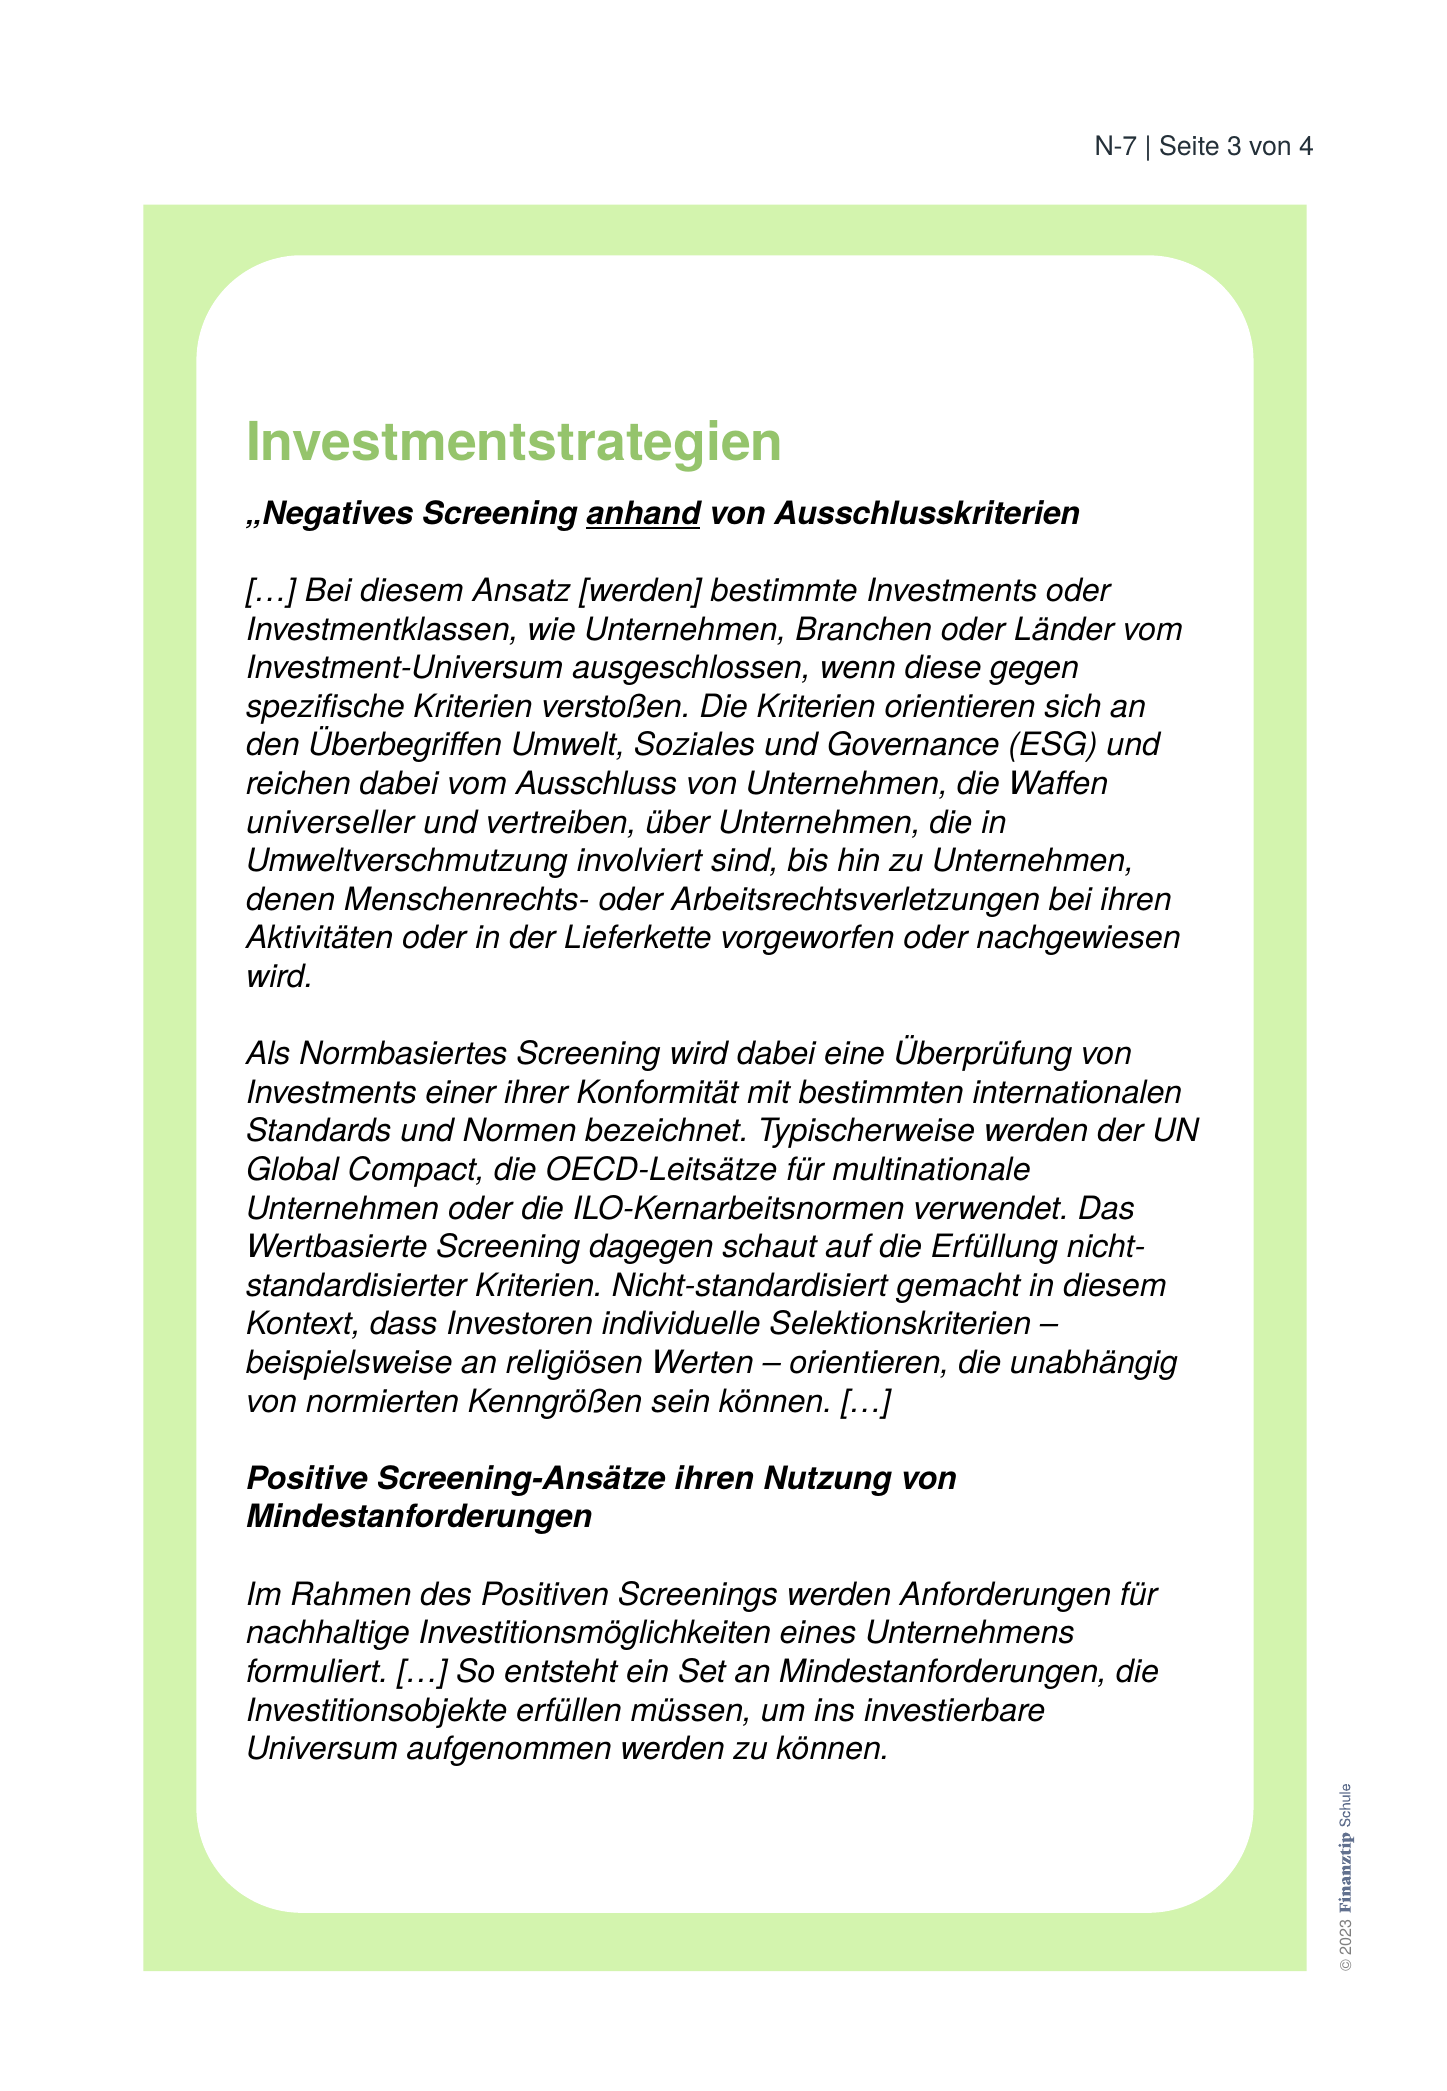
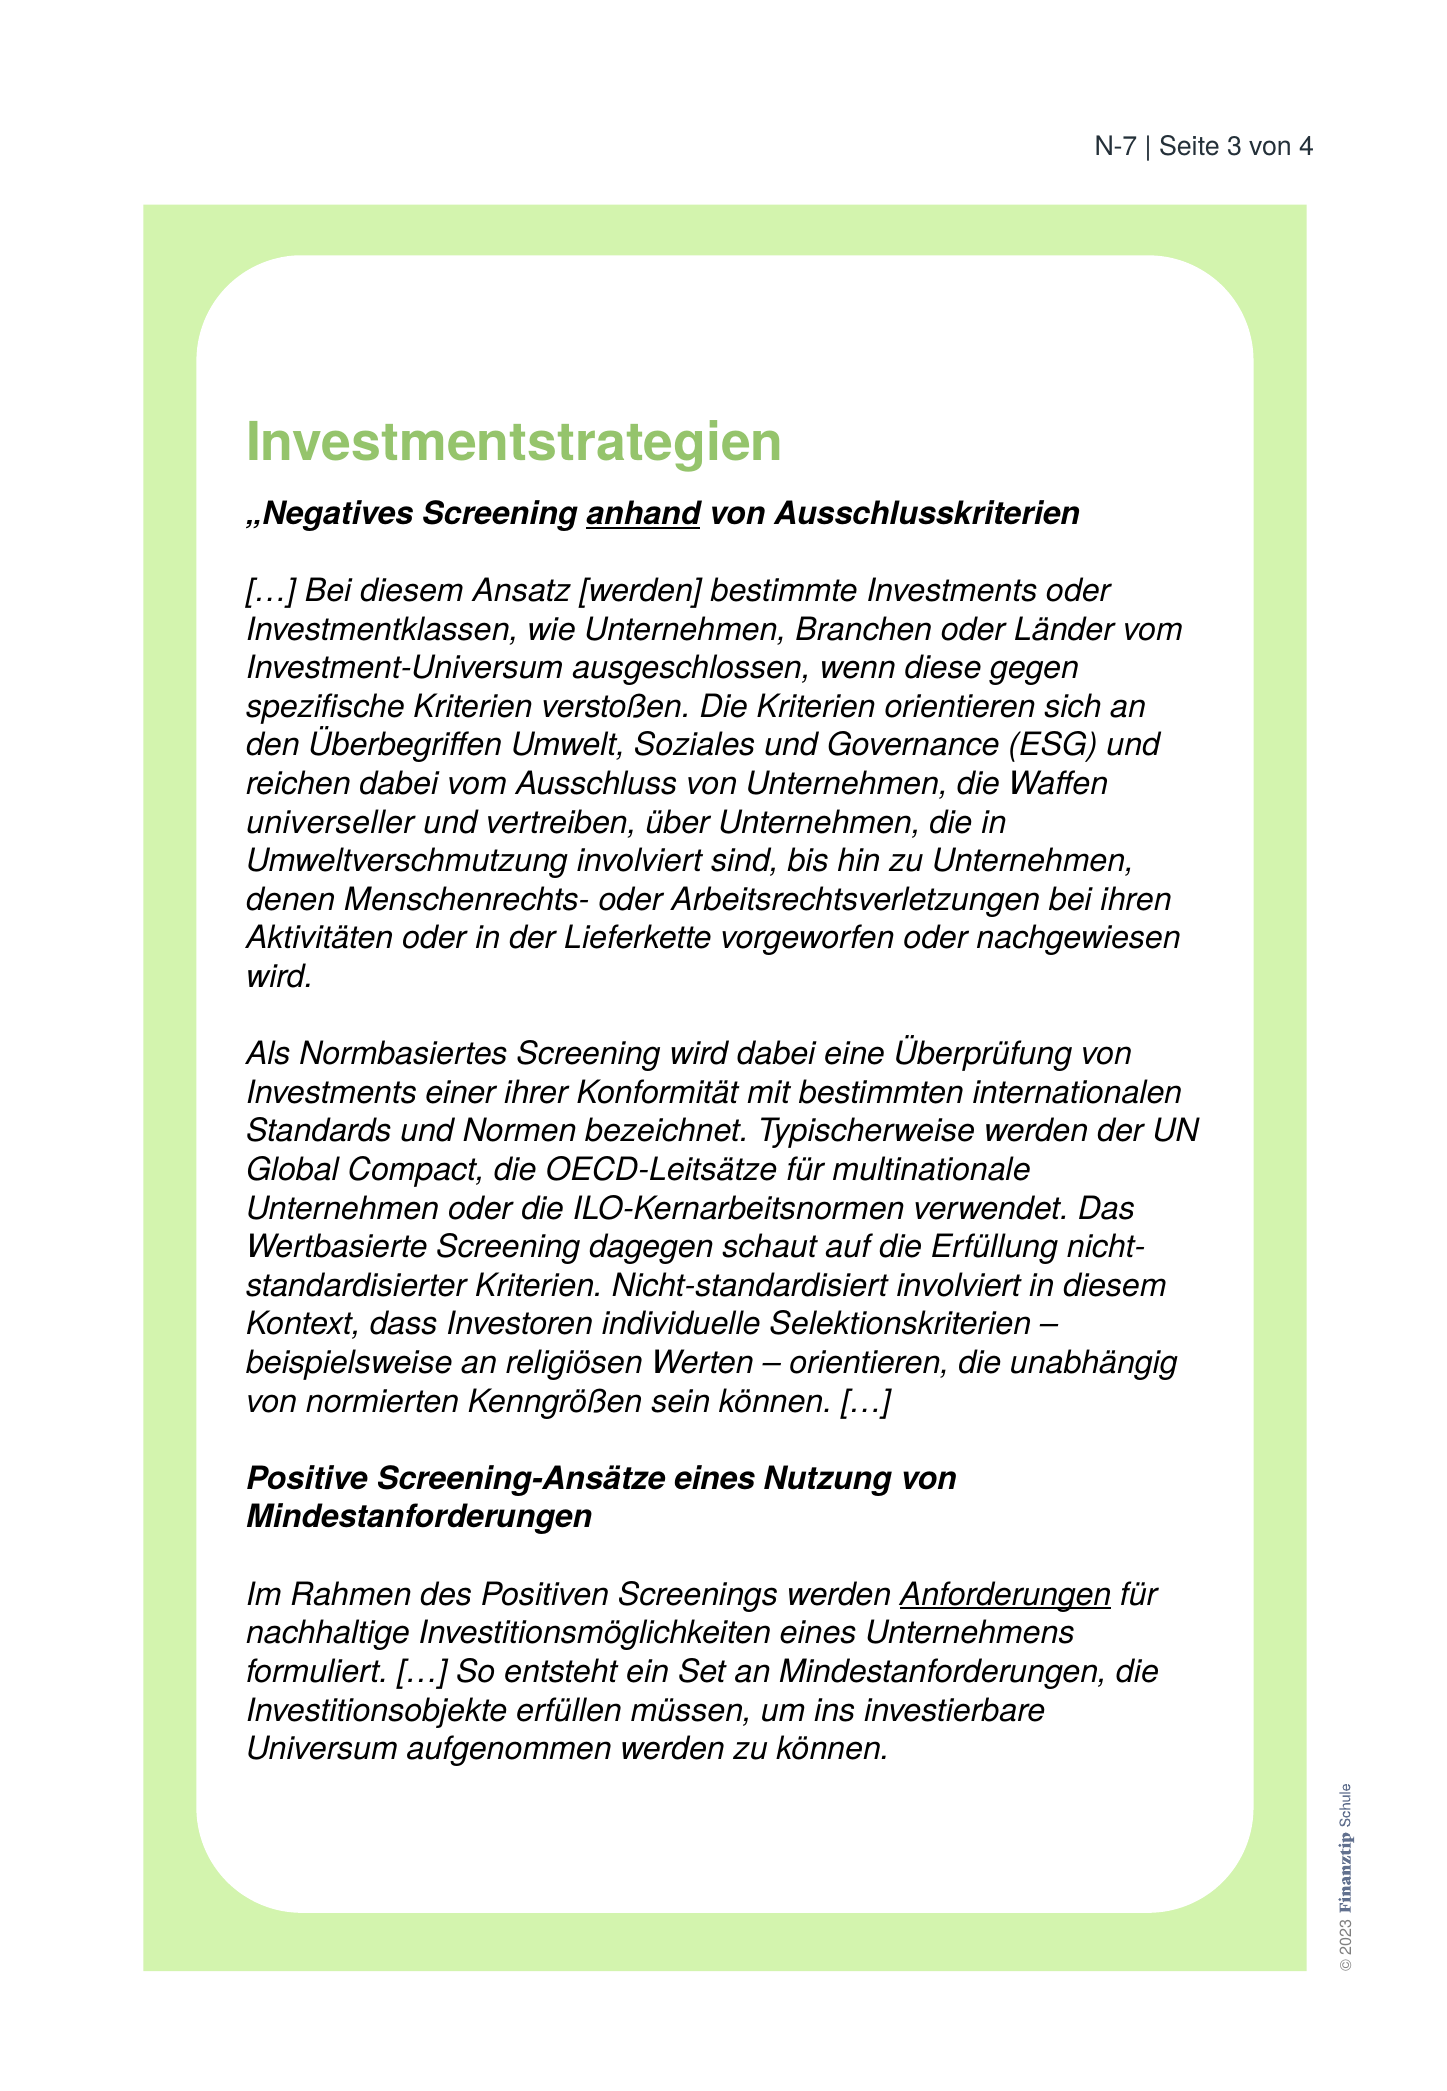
Nicht-standardisiert gemacht: gemacht -> involviert
Screening-Ansätze ihren: ihren -> eines
Anforderungen underline: none -> present
